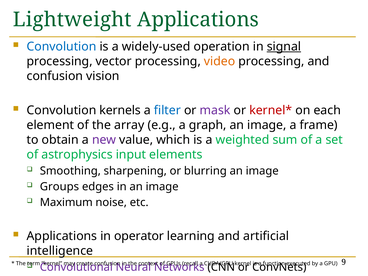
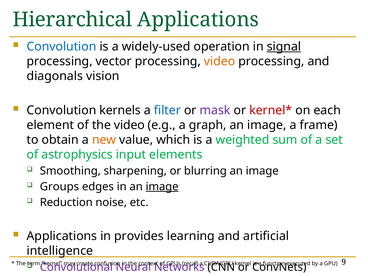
Lightweight: Lightweight -> Hierarchical
confusion at (55, 76): confusion -> diagonals
the array: array -> video
new colour: purple -> orange
image at (162, 187) underline: none -> present
Maximum: Maximum -> Reduction
operator: operator -> provides
